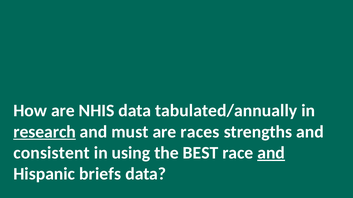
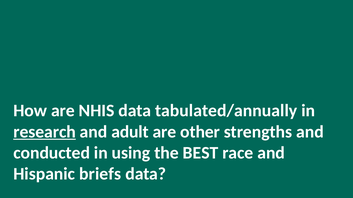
must: must -> adult
races: races -> other
consistent: consistent -> conducted
and at (271, 153) underline: present -> none
